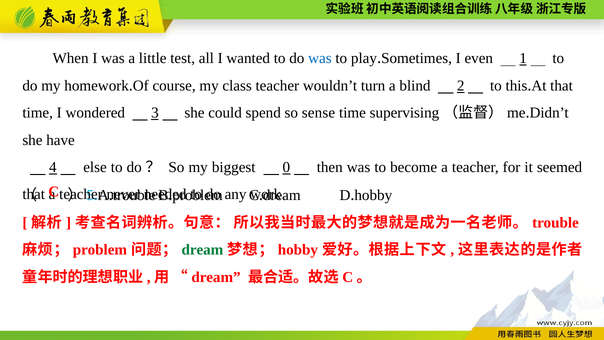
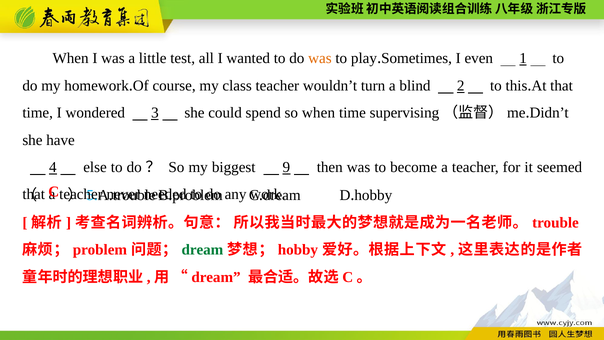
was at (320, 58) colour: blue -> orange
so sense: sense -> when
0: 0 -> 9
